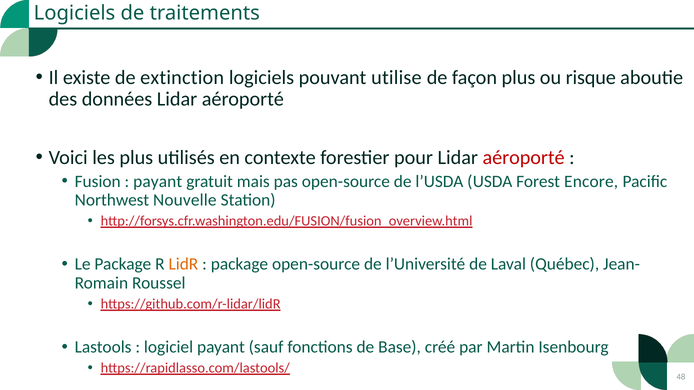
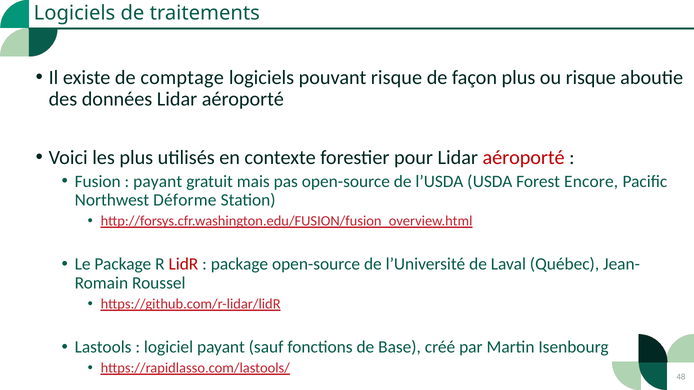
extinction: extinction -> comptage
pouvant utilise: utilise -> risque
Nouvelle: Nouvelle -> Déforme
LidR colour: orange -> red
